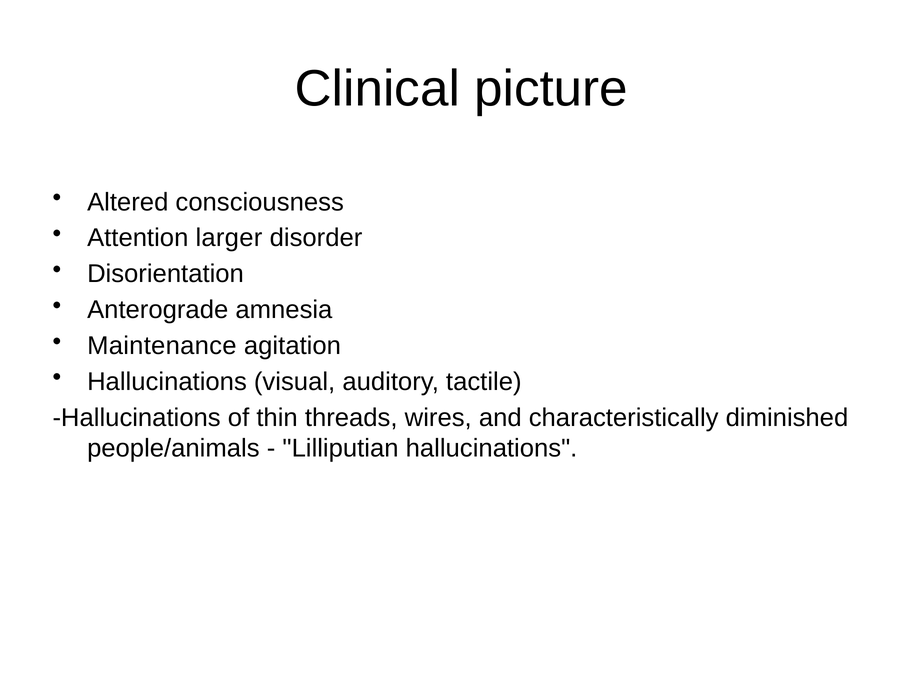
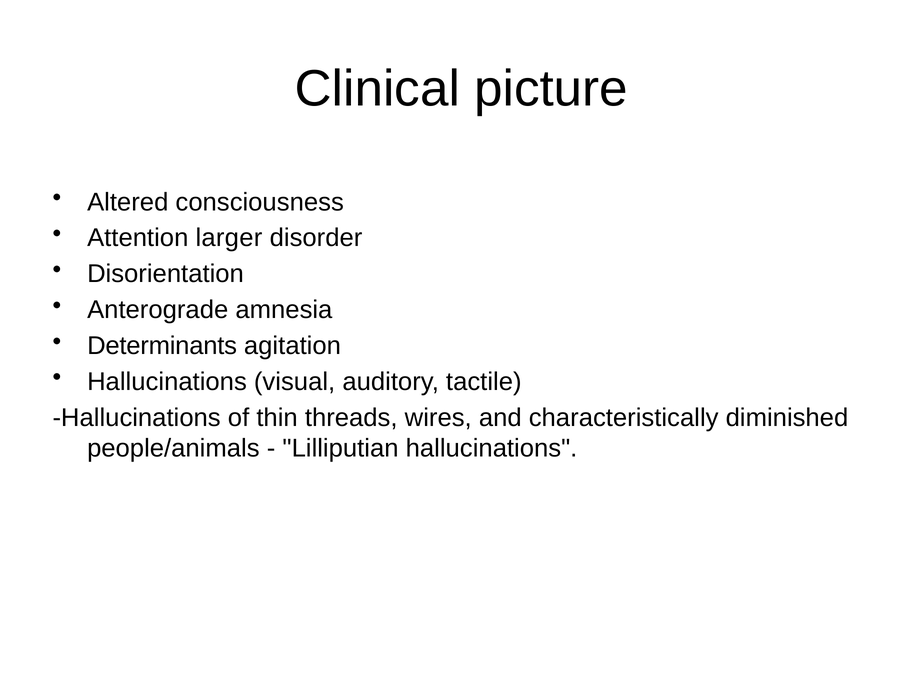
Maintenance: Maintenance -> Determinants
